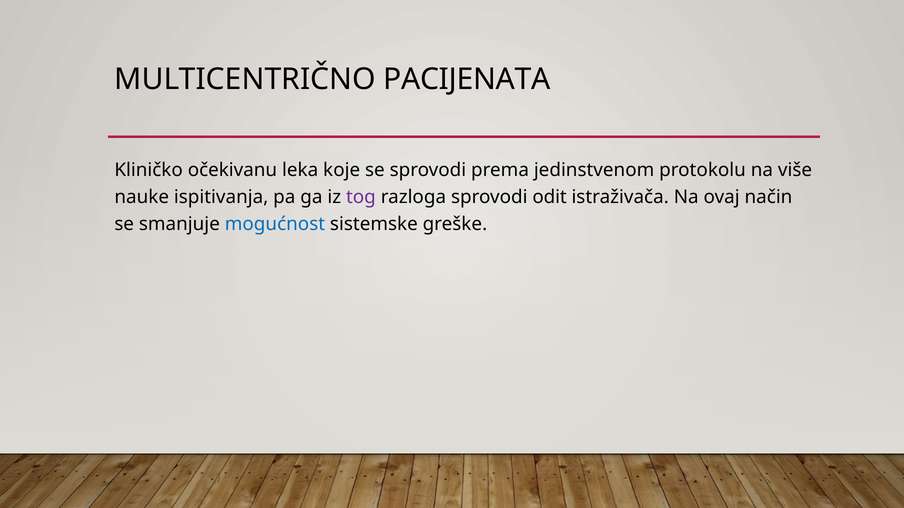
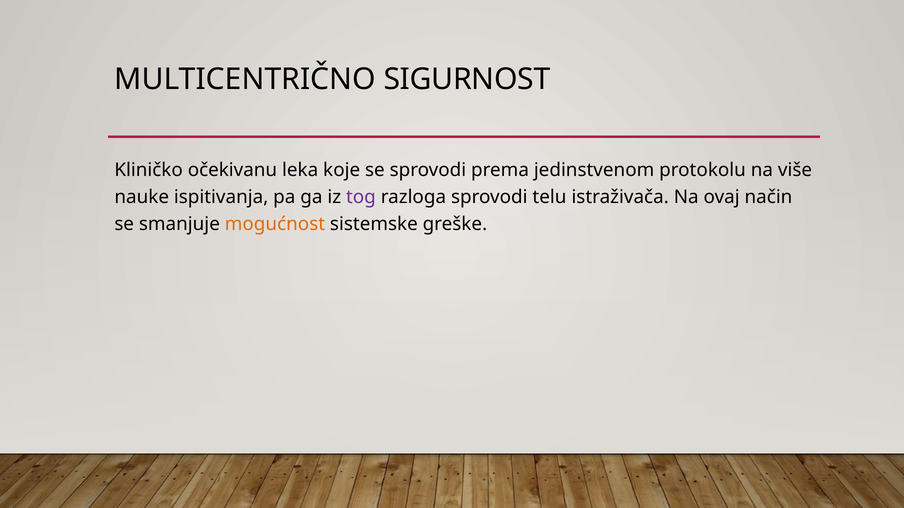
PACIJENATA: PACIJENATA -> SIGURNOST
odit: odit -> telu
mogućnost colour: blue -> orange
